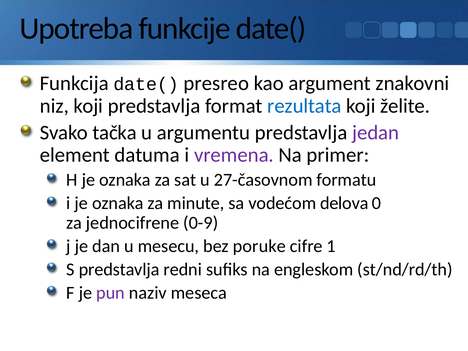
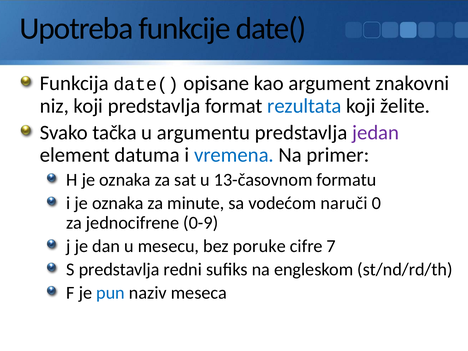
presreo: presreo -> opisane
vremena colour: purple -> blue
27-časovnom: 27-časovnom -> 13-časovnom
delova: delova -> naruči
1: 1 -> 7
pun colour: purple -> blue
